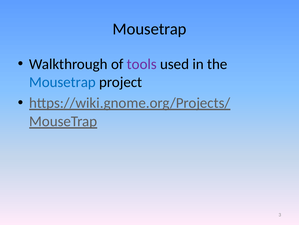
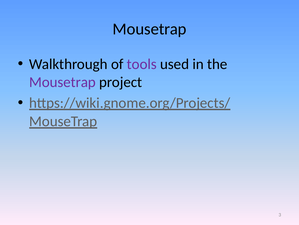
Mousetrap at (62, 82) colour: blue -> purple
